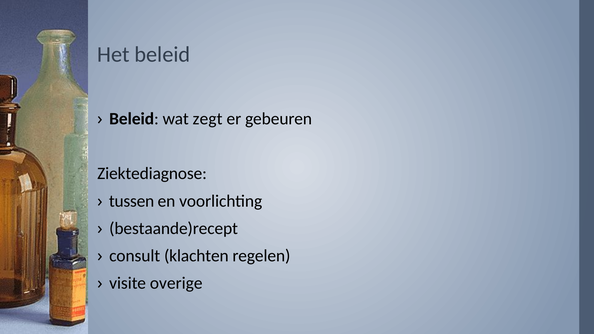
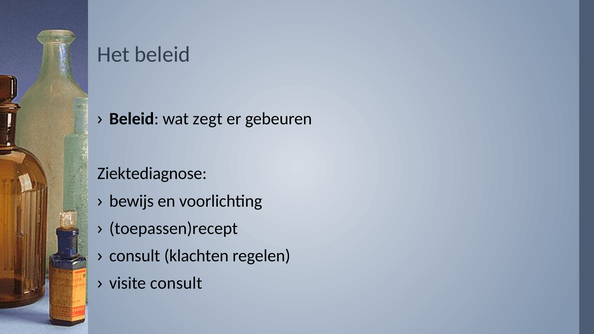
tussen: tussen -> bewijs
bestaande)recept: bestaande)recept -> toepassen)recept
visite overige: overige -> consult
